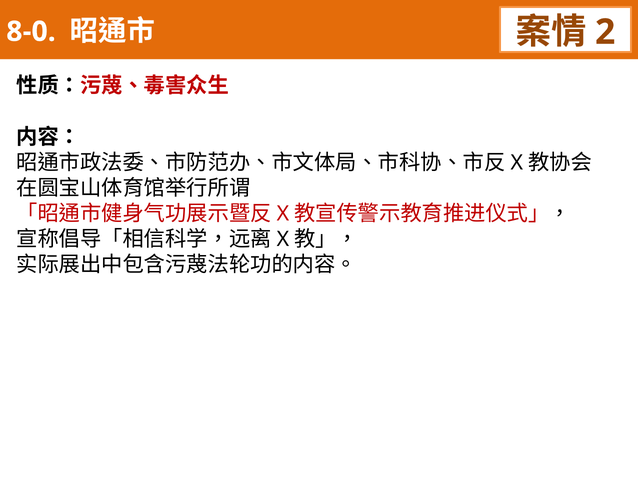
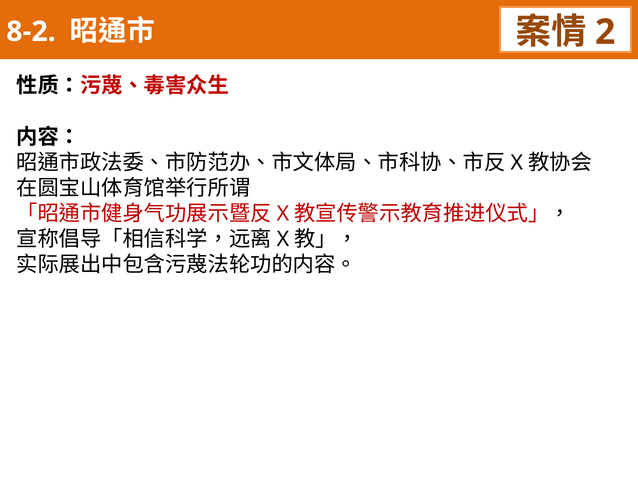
8-0: 8-0 -> 8-2
